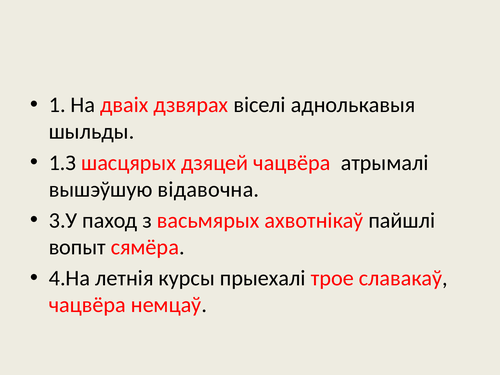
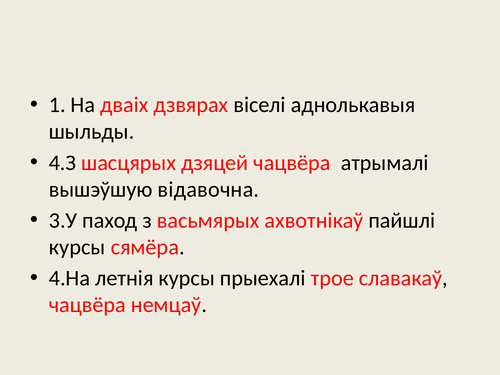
1.З: 1.З -> 4.З
вопыт at (77, 247): вопыт -> курсы
